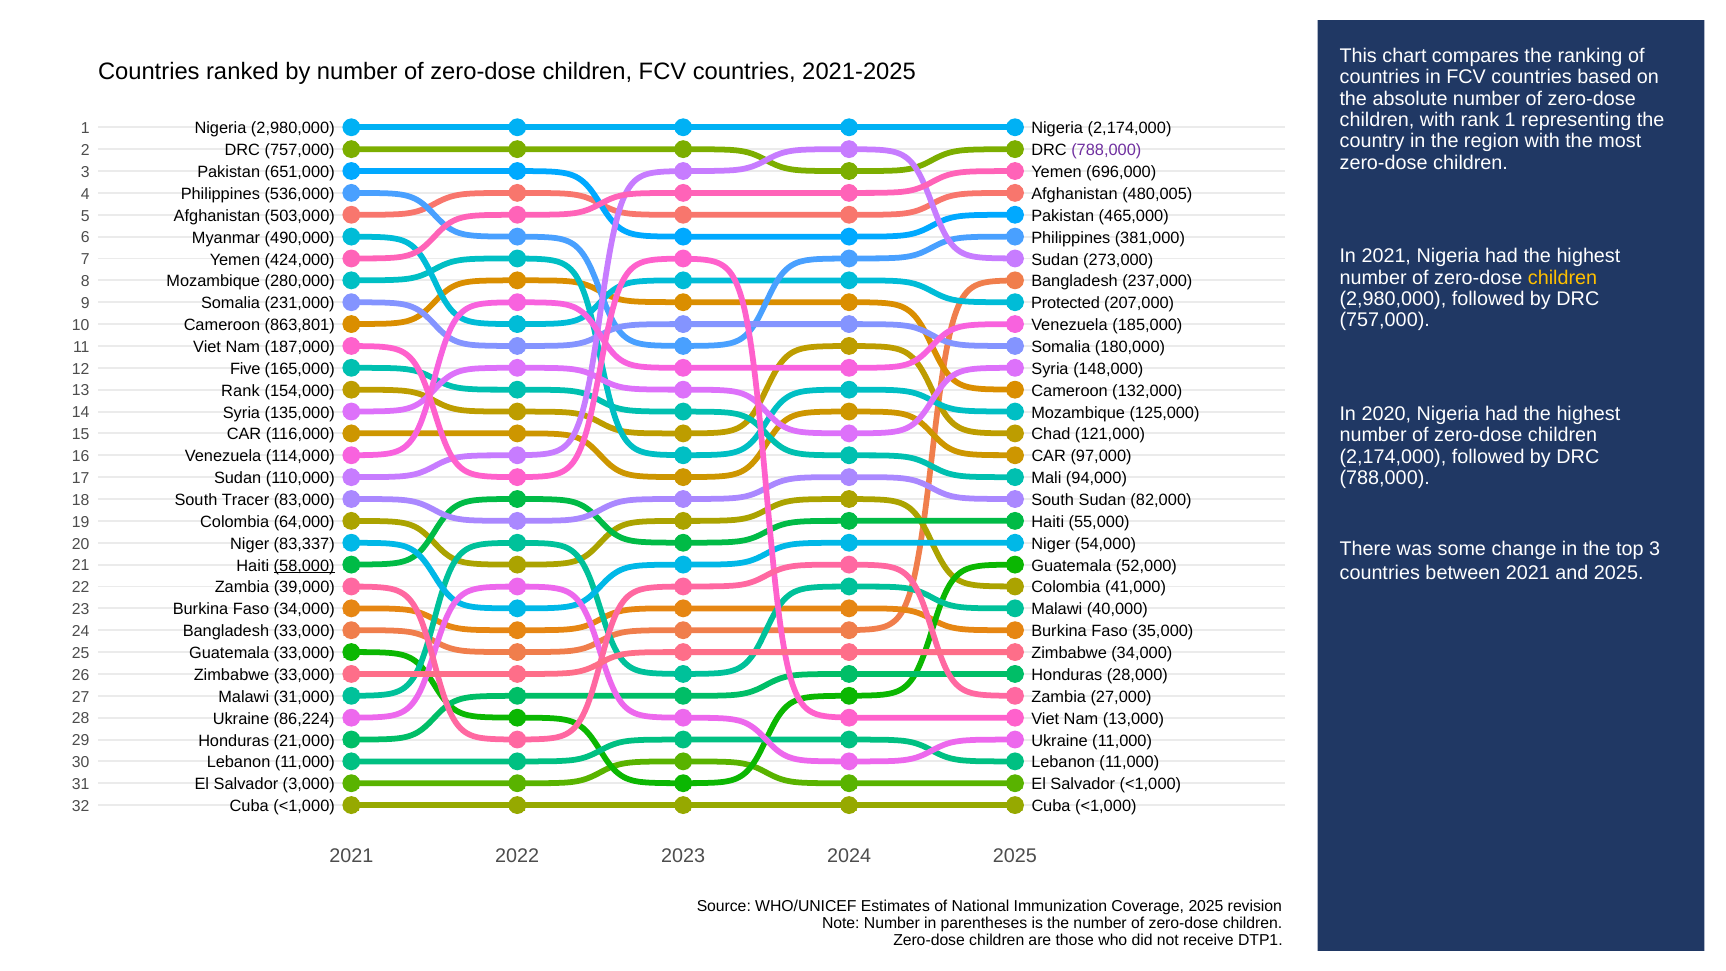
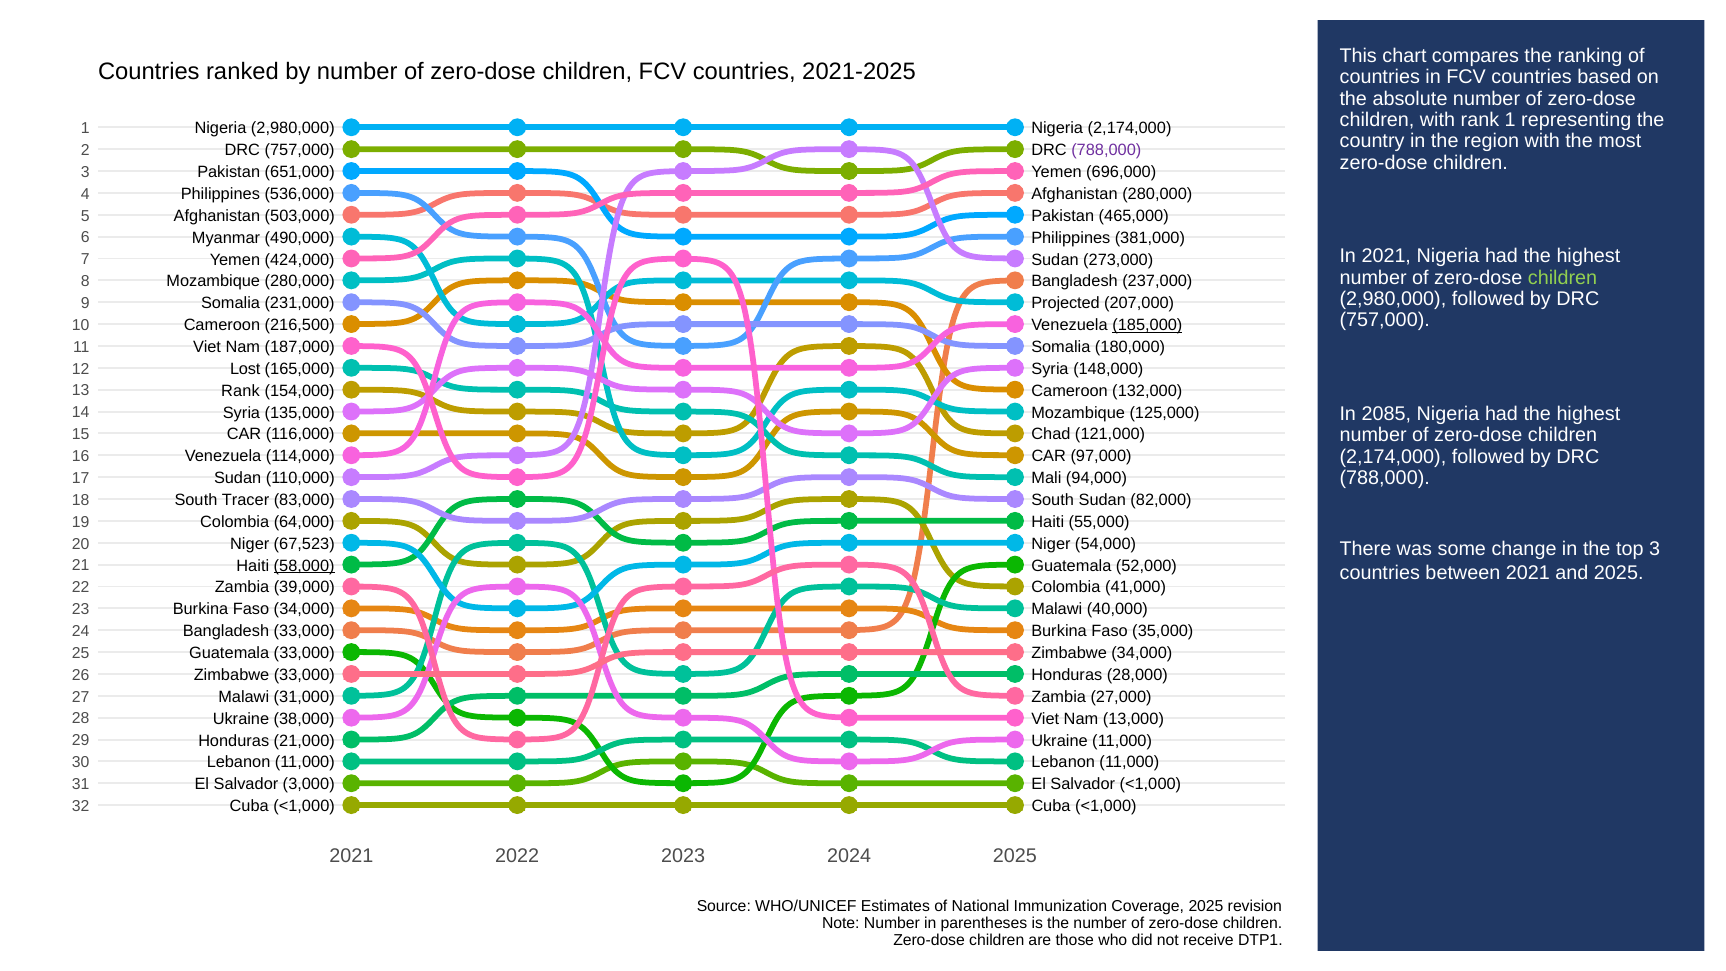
Afghanistan 480,005: 480,005 -> 280,000
children at (1563, 278) colour: yellow -> light green
Protected: Protected -> Projected
863,801: 863,801 -> 216,500
185,000 underline: none -> present
Five: Five -> Lost
2020: 2020 -> 2085
83,337: 83,337 -> 67,523
86,224: 86,224 -> 38,000
